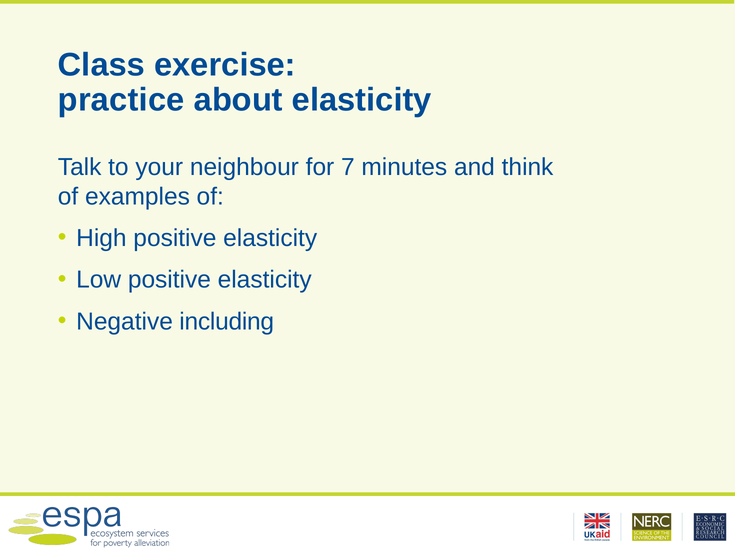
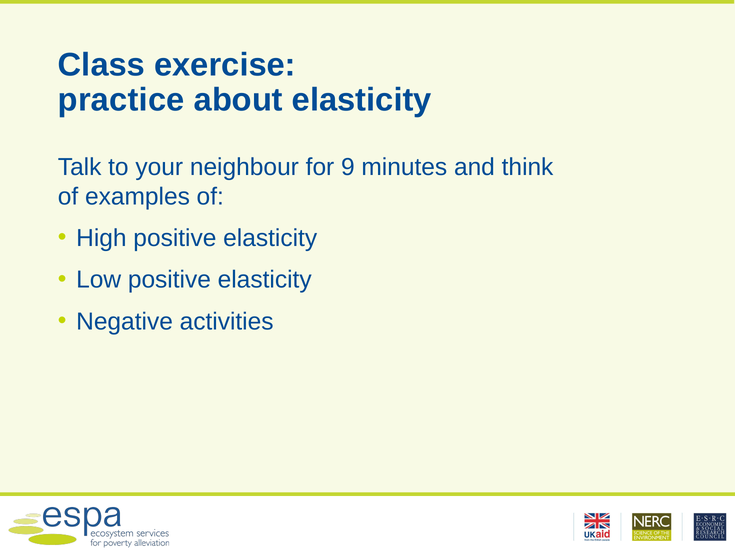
7: 7 -> 9
including: including -> activities
